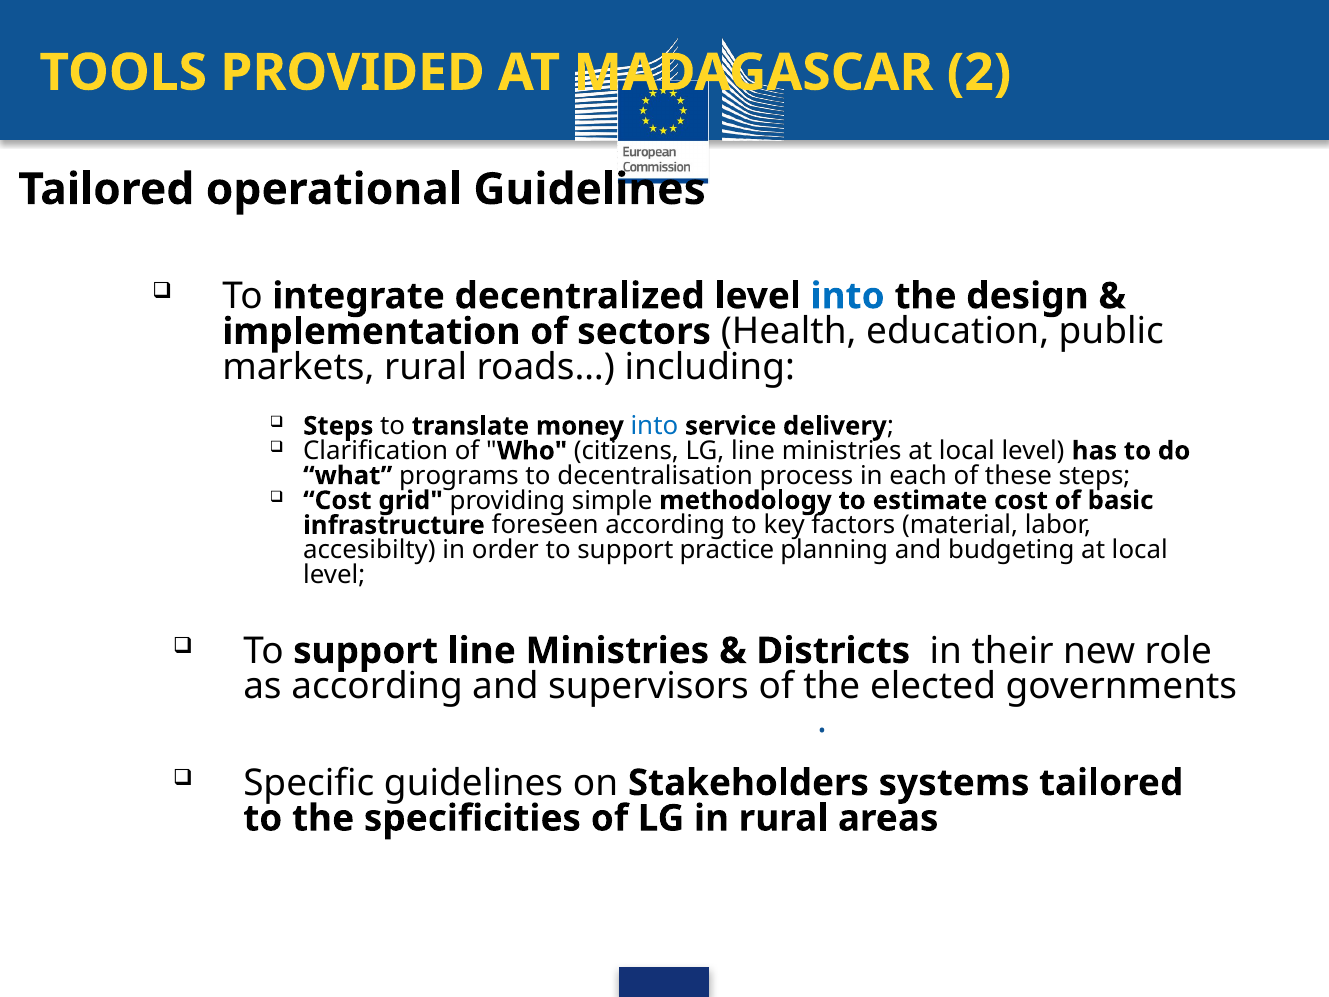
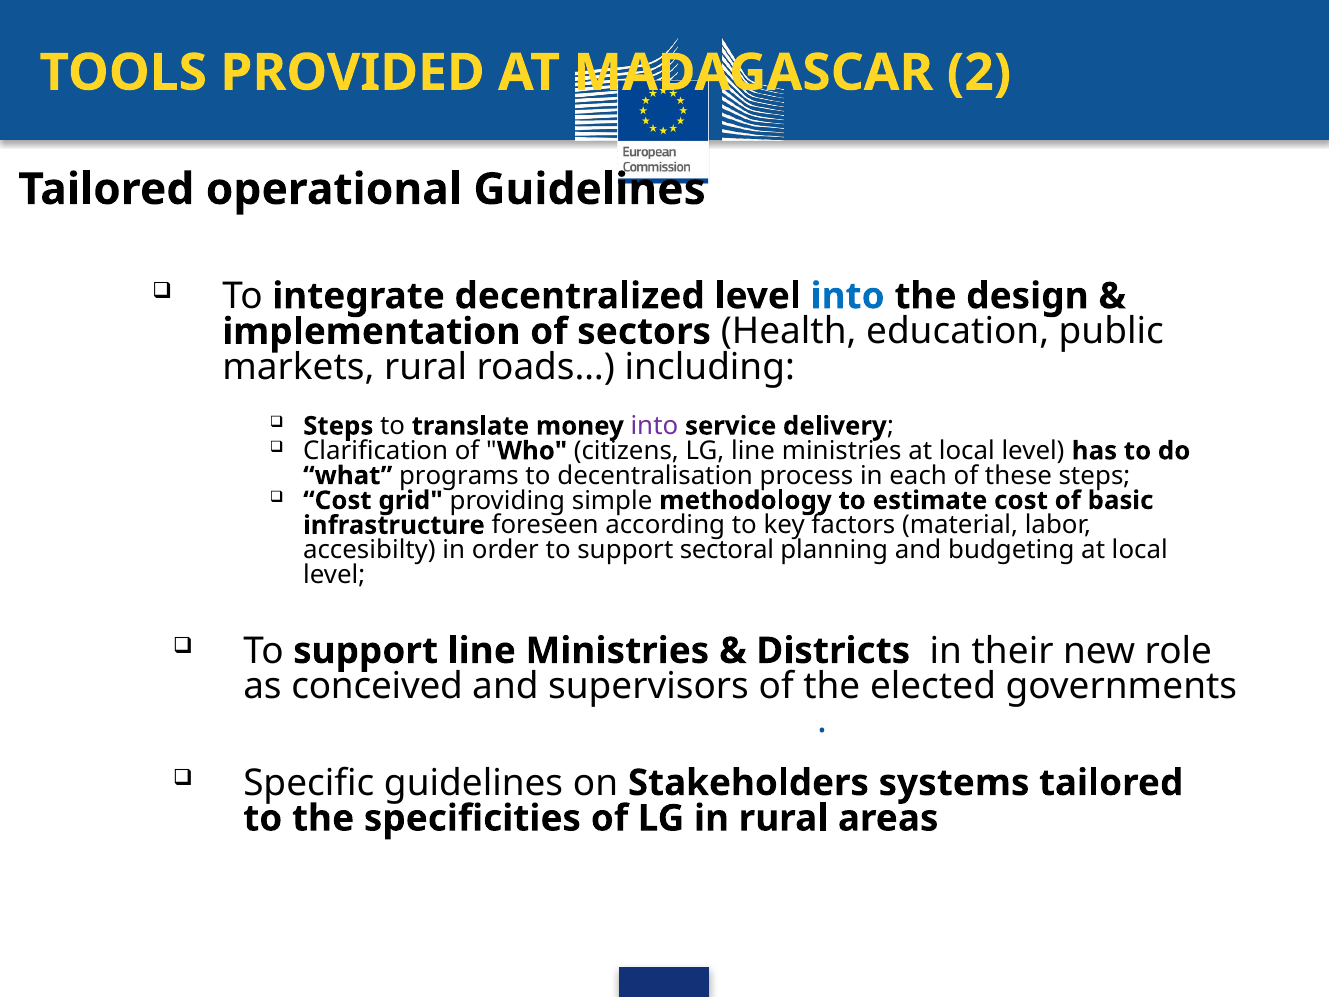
into at (654, 426) colour: blue -> purple
practice: practice -> sectoral
as according: according -> conceived
